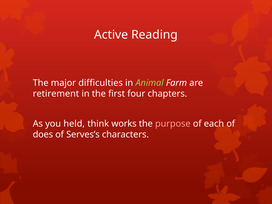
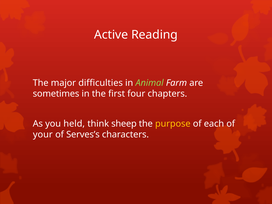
retirement: retirement -> sometimes
works: works -> sheep
purpose colour: pink -> yellow
does: does -> your
